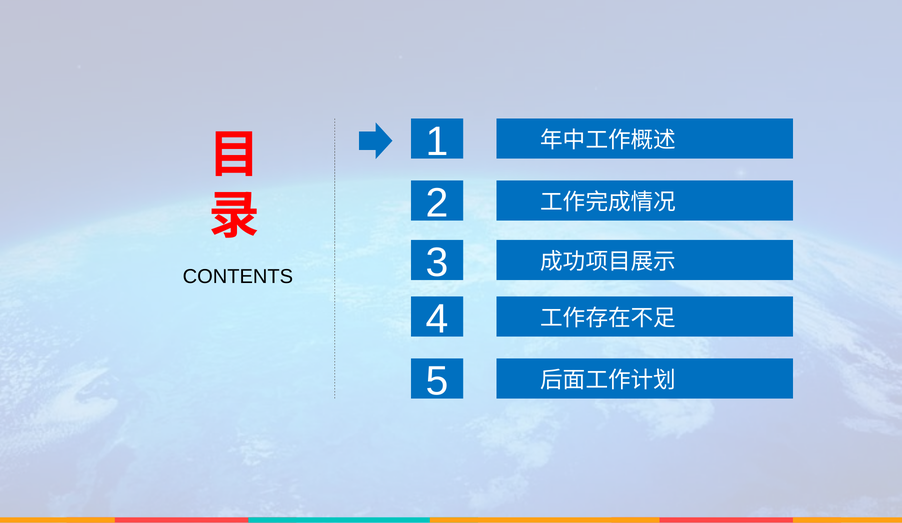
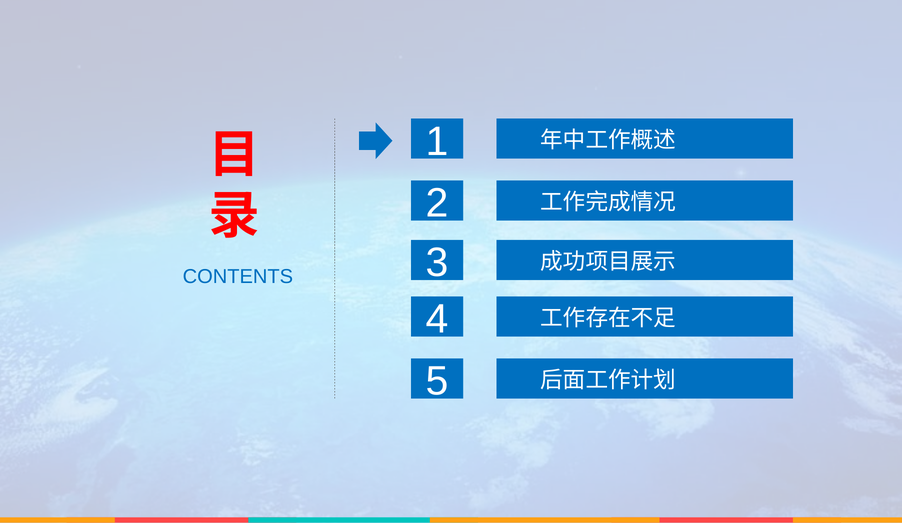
CONTENTS colour: black -> blue
